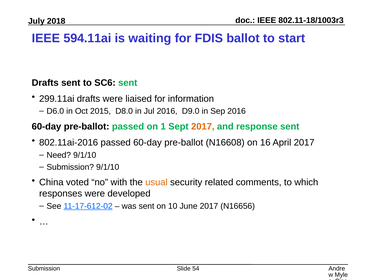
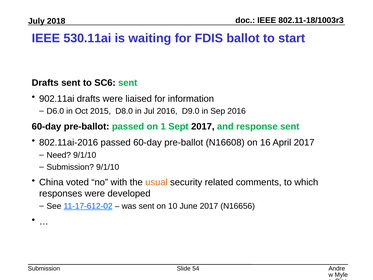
594.11ai: 594.11ai -> 530.11ai
299.11ai: 299.11ai -> 902.11ai
2017 at (203, 126) colour: orange -> black
